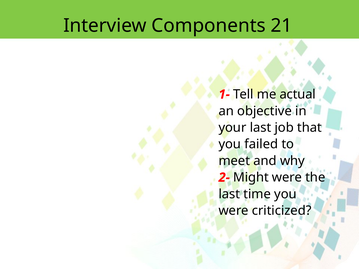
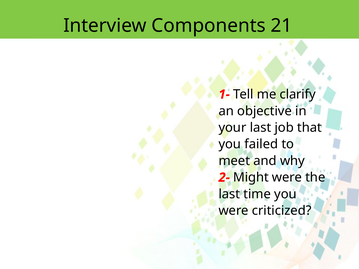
actual: actual -> clarify
